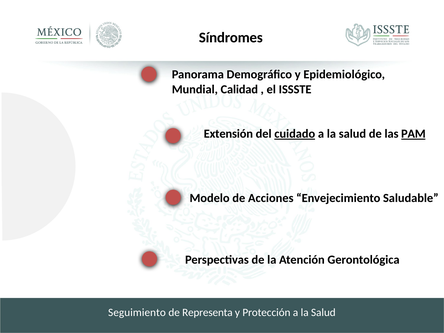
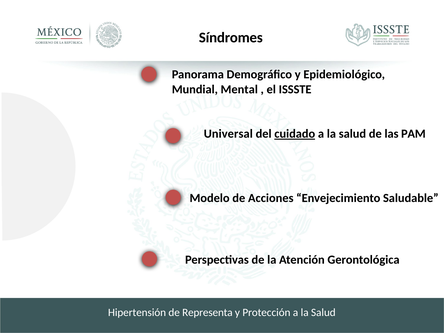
Calidad: Calidad -> Mental
Extensión: Extensión -> Universal
PAM underline: present -> none
Seguimiento: Seguimiento -> Hipertensión
